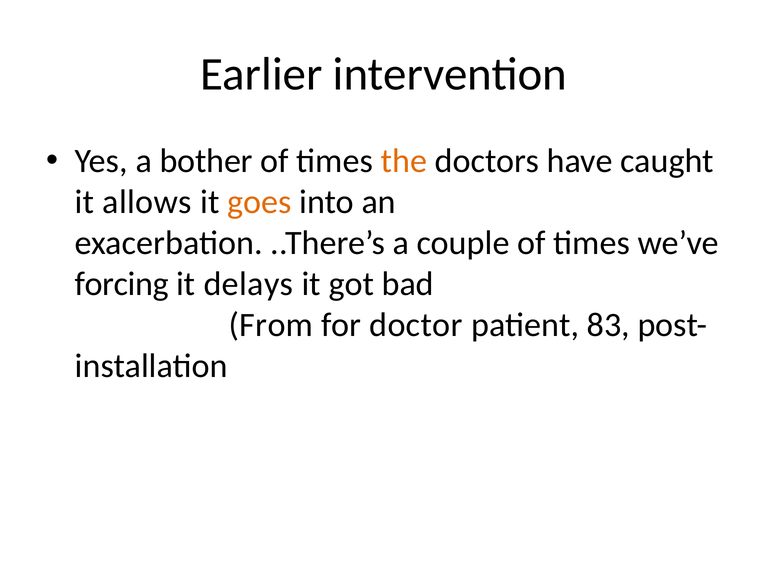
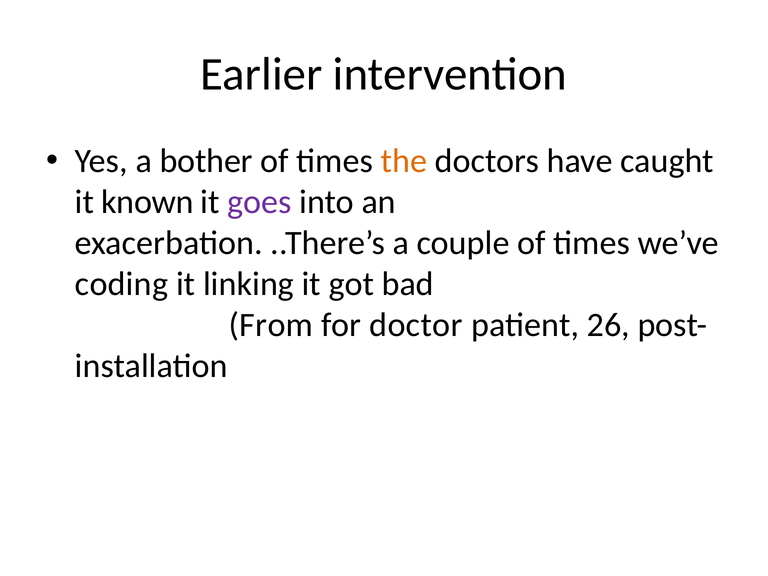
allows: allows -> known
goes colour: orange -> purple
forcing: forcing -> coding
delays: delays -> linking
83: 83 -> 26
